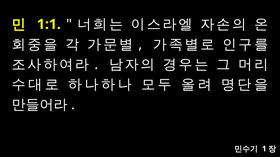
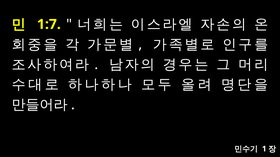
1:1: 1:1 -> 1:7
